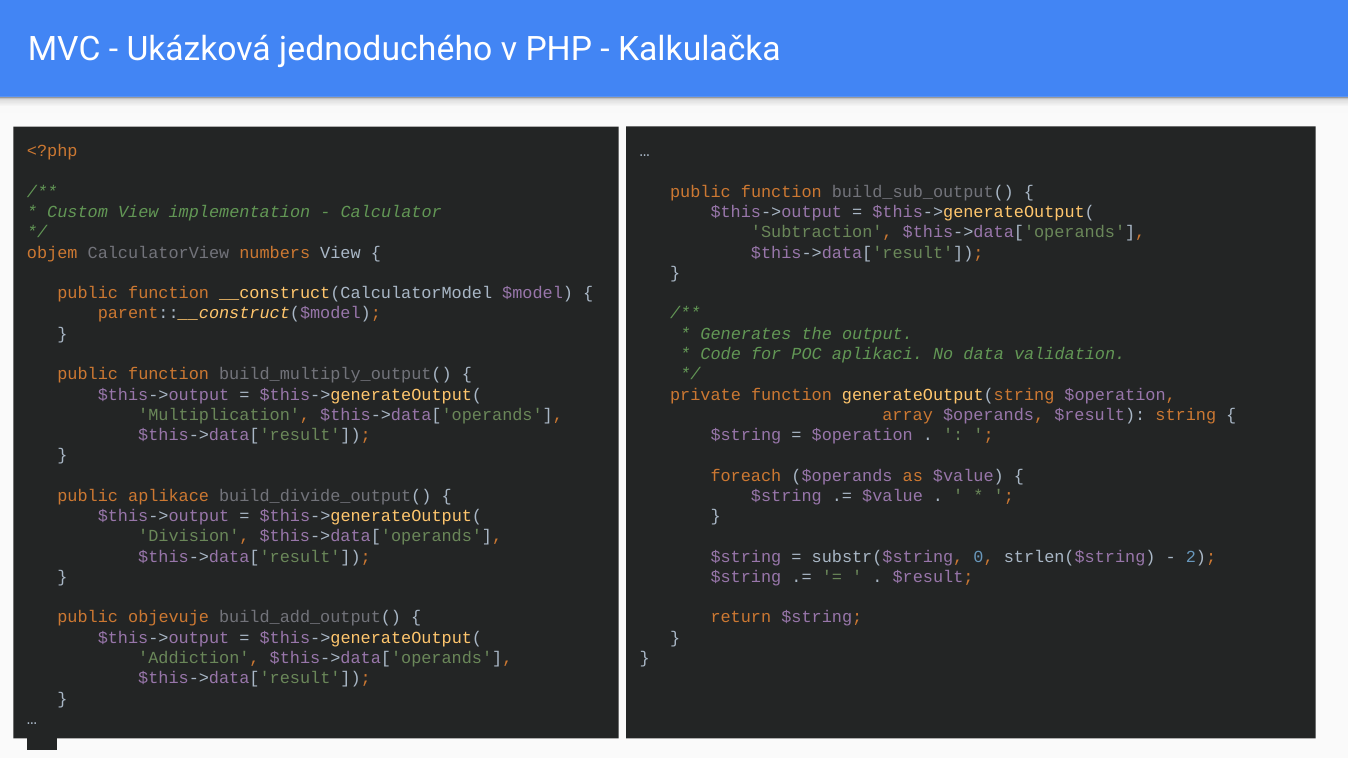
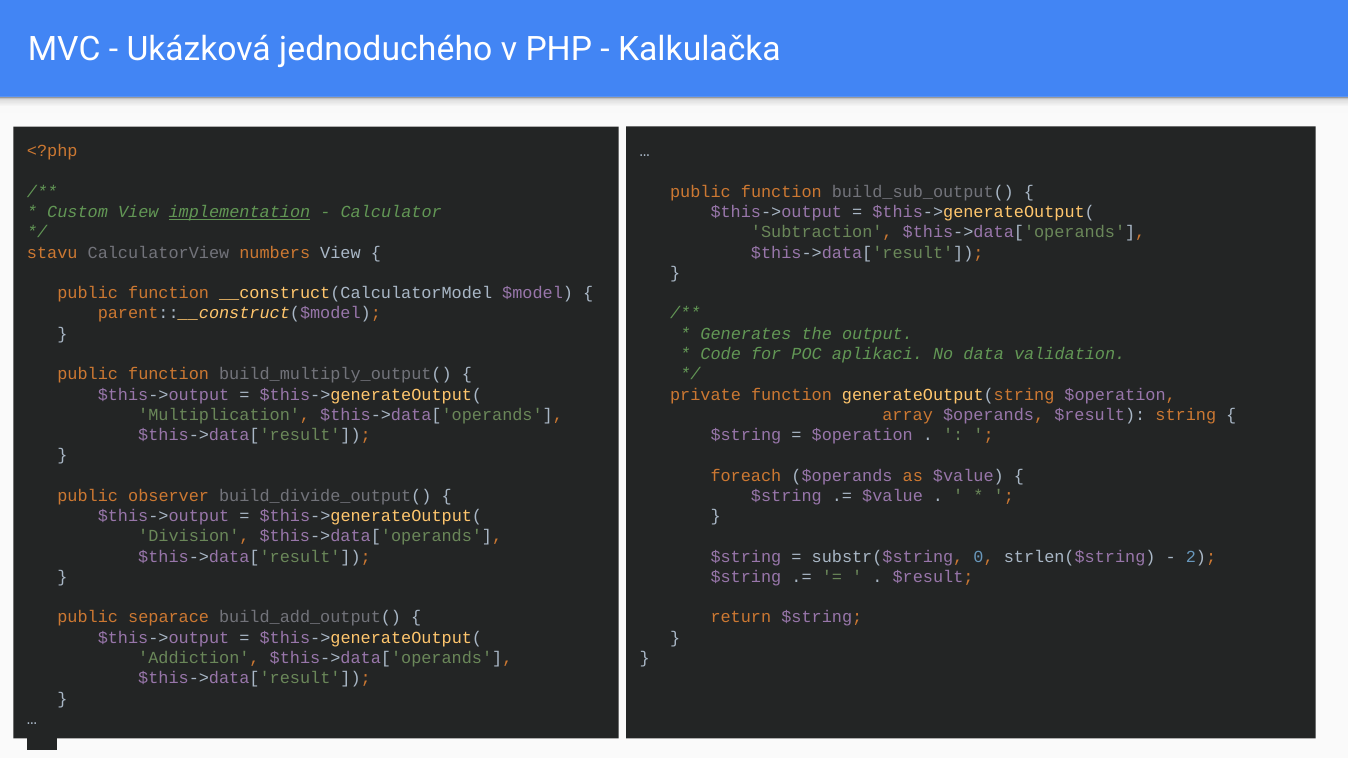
implementation underline: none -> present
objem: objem -> stavu
aplikace: aplikace -> observer
objevuje: objevuje -> separace
